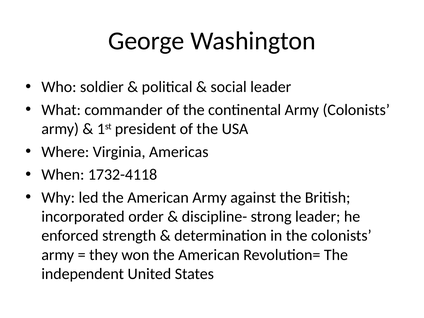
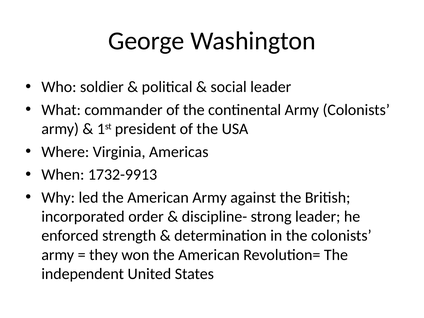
1732-4118: 1732-4118 -> 1732-9913
